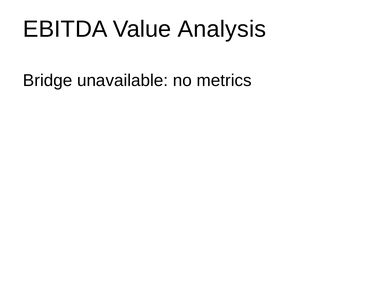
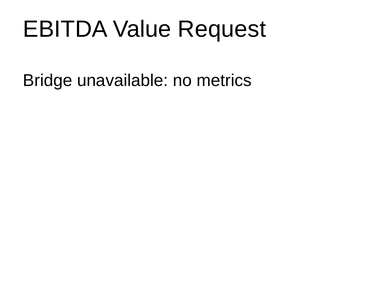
Analysis: Analysis -> Request
